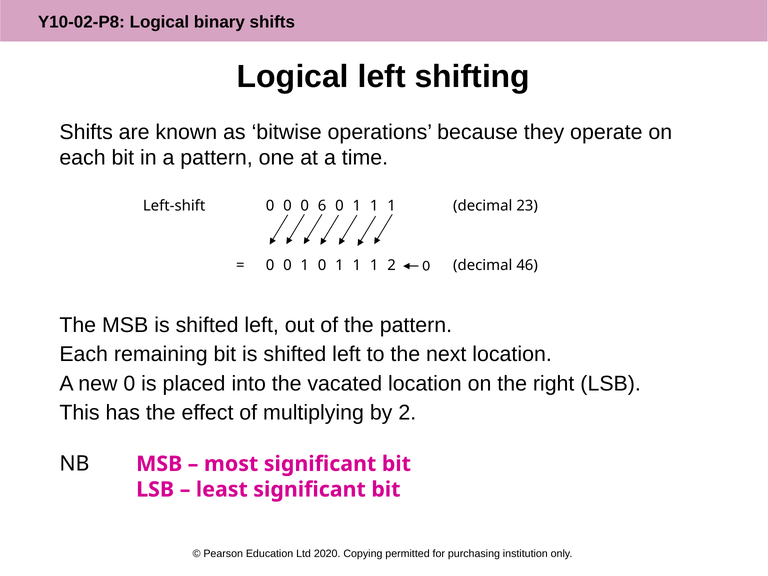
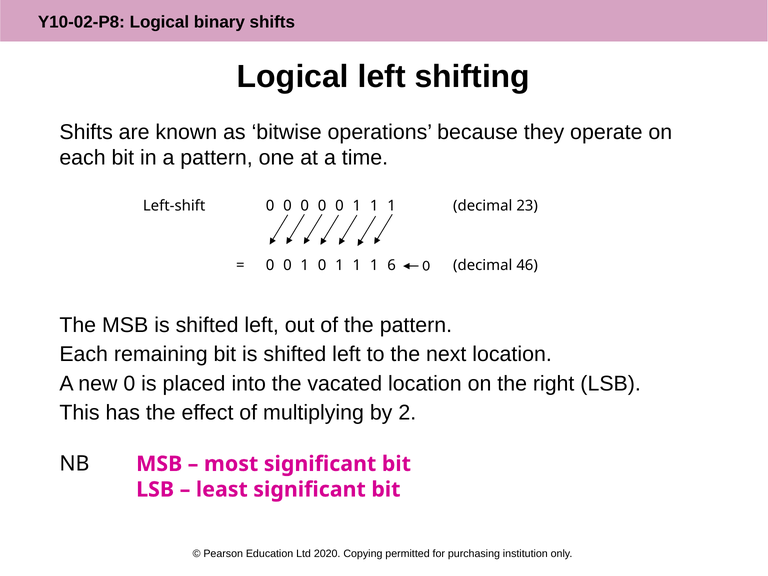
6 at (322, 206): 6 -> 0
1 2: 2 -> 6
